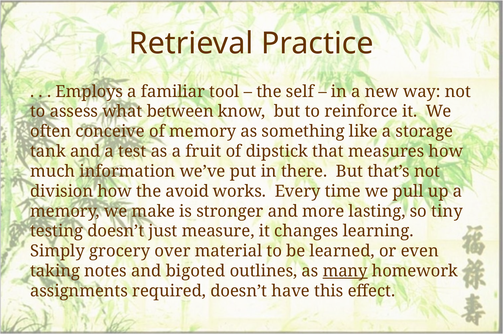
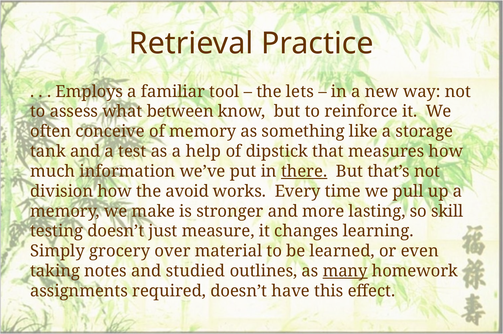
self: self -> lets
fruit: fruit -> help
there underline: none -> present
tiny: tiny -> skill
bigoted: bigoted -> studied
